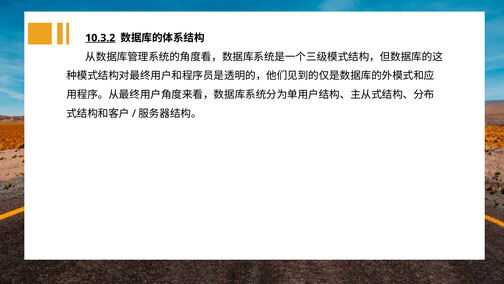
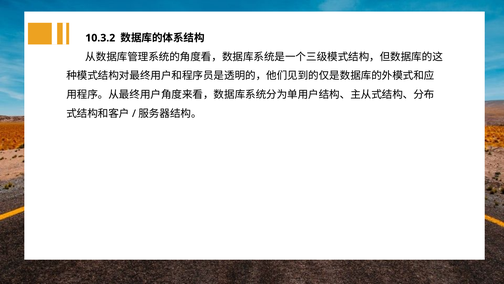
10.3.2 underline: present -> none
